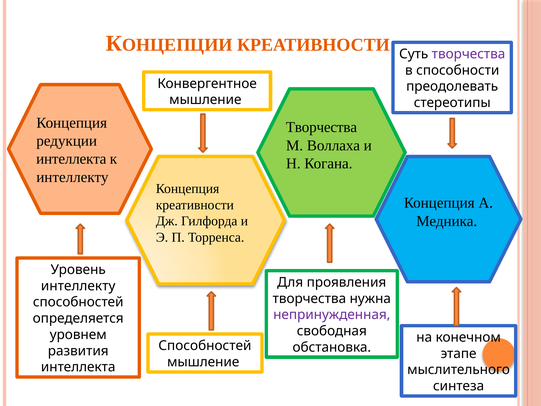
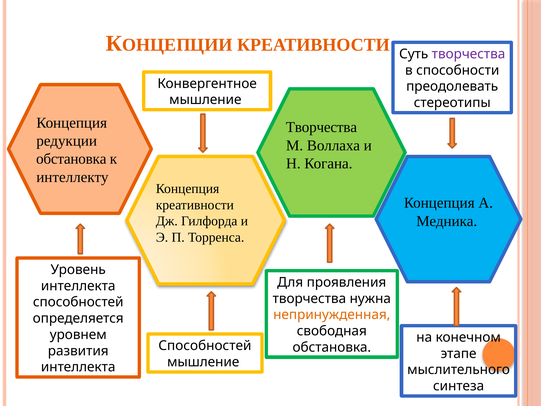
интеллекта at (71, 159): интеллекта -> обстановка
интеллекту at (78, 286): интеллекту -> интеллекта
непринужденная colour: purple -> orange
